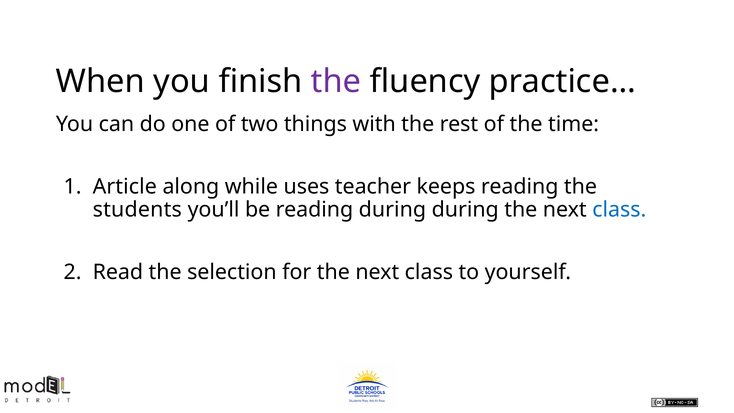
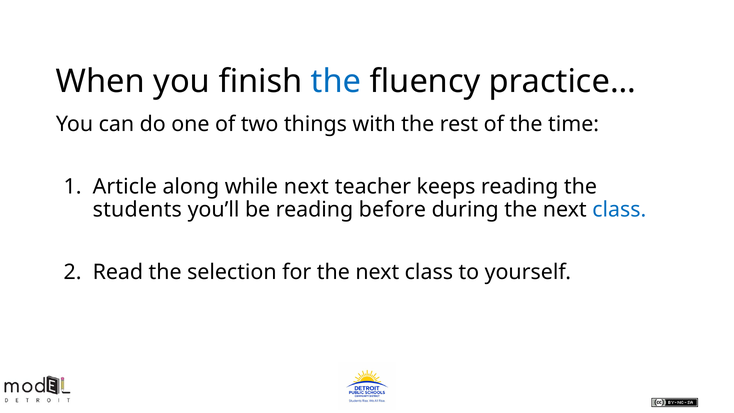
the at (336, 81) colour: purple -> blue
while uses: uses -> next
reading during: during -> before
